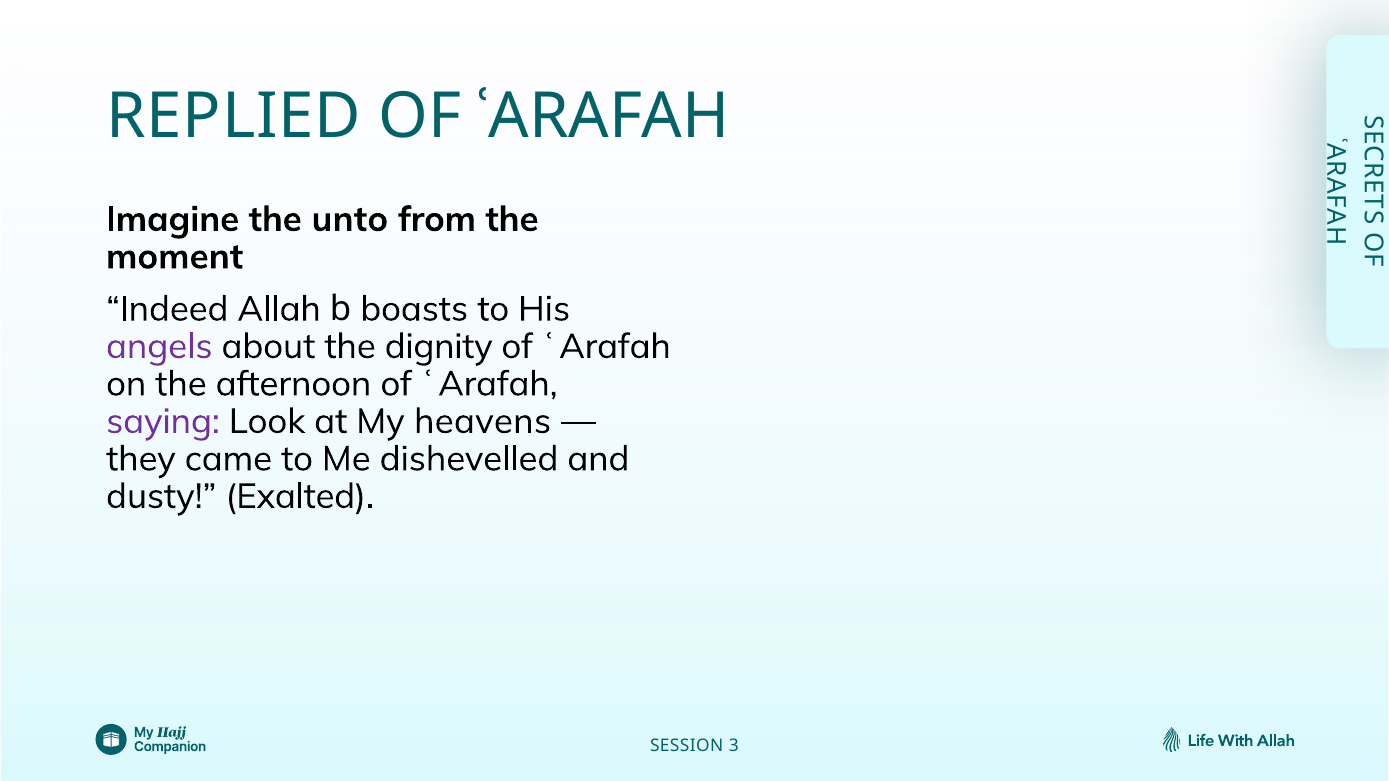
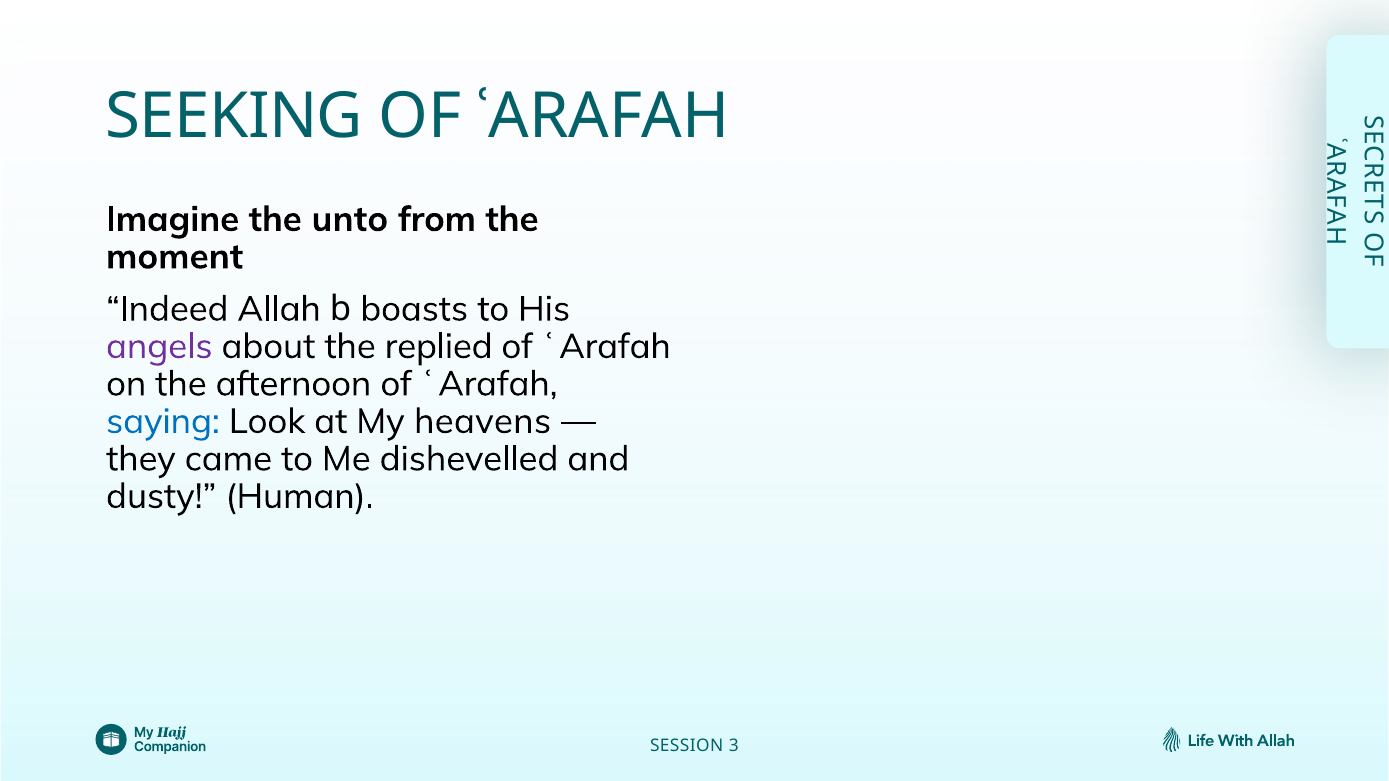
REPLIED: REPLIED -> SEEKING
dignity: dignity -> replied
saying colour: purple -> blue
Exalted: Exalted -> Human
